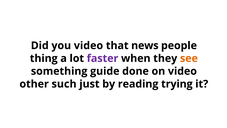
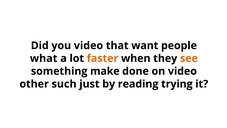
news: news -> want
thing: thing -> what
faster colour: purple -> orange
guide: guide -> make
